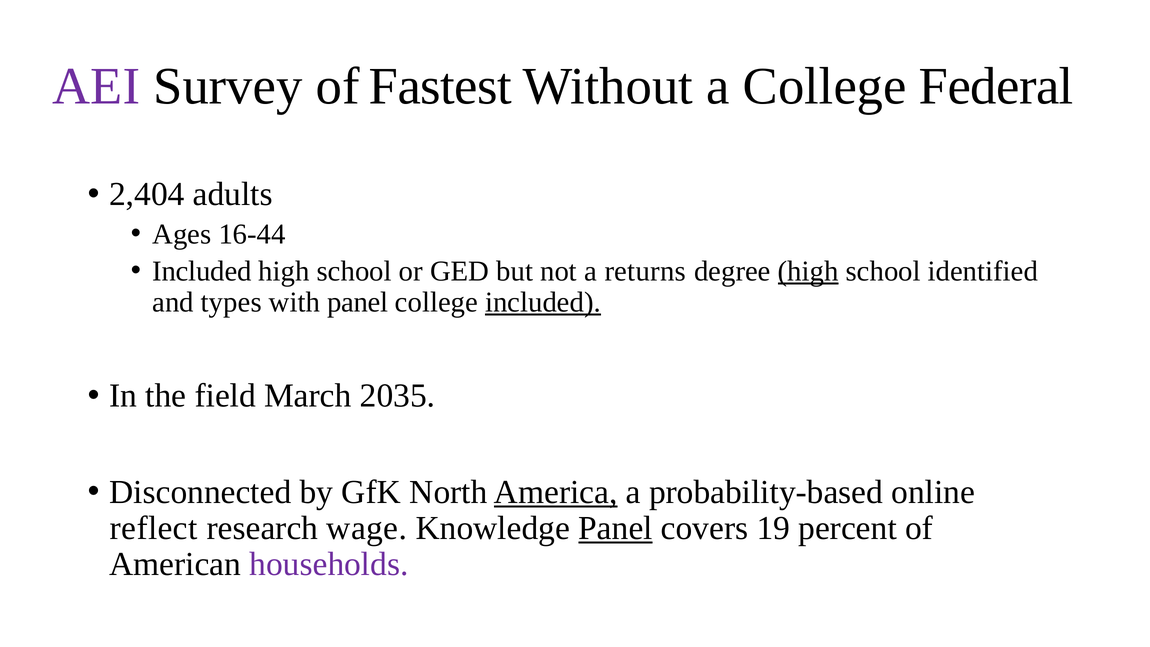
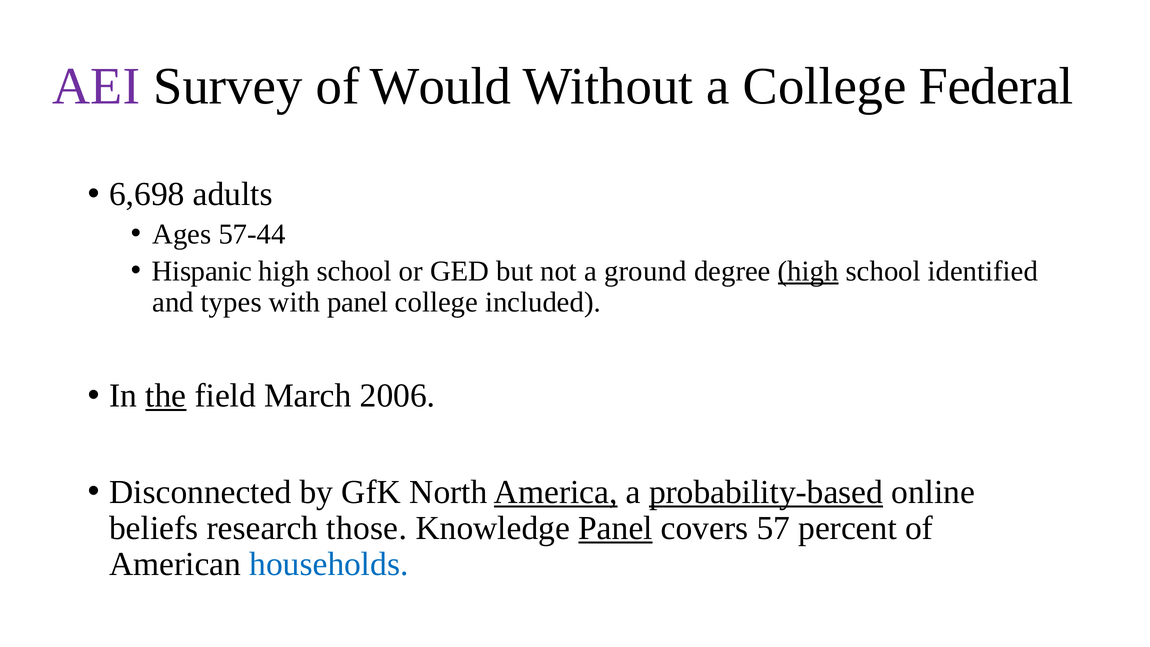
Fastest: Fastest -> Would
2,404: 2,404 -> 6,698
16-44: 16-44 -> 57-44
Included at (202, 271): Included -> Hispanic
returns: returns -> ground
included at (543, 302) underline: present -> none
the underline: none -> present
2035: 2035 -> 2006
probability-based underline: none -> present
reflect: reflect -> beliefs
wage: wage -> those
19: 19 -> 57
households colour: purple -> blue
